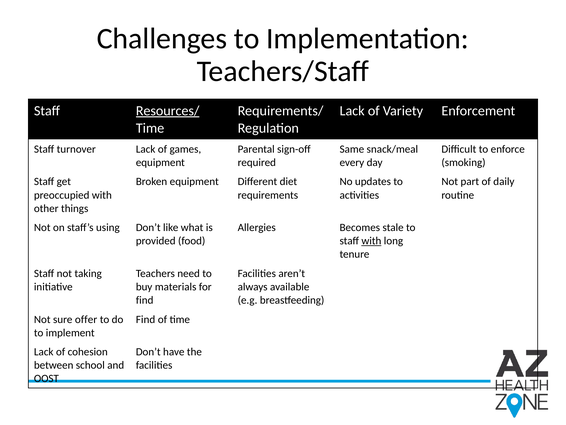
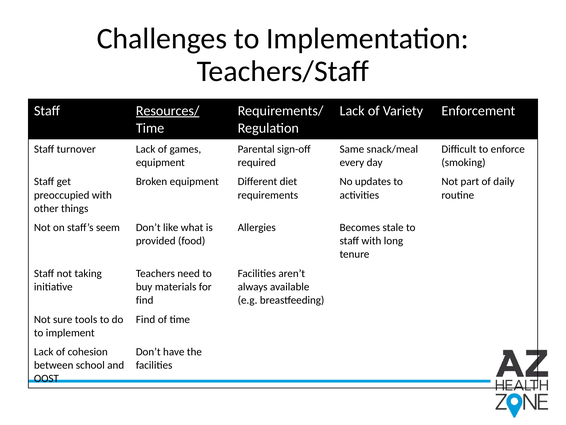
using: using -> seem
with at (371, 241) underline: present -> none
offer: offer -> tools
